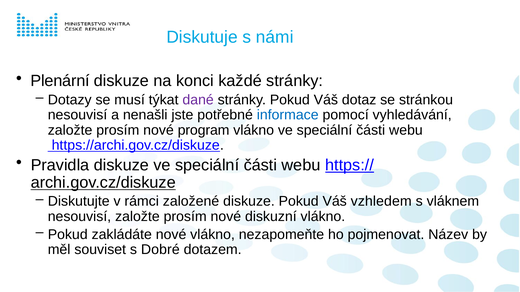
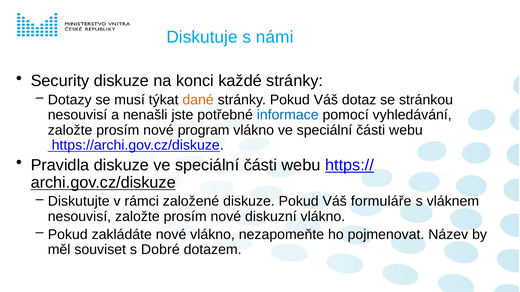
Plenární: Plenární -> Security
dané colour: purple -> orange
vzhledem: vzhledem -> formuláře
